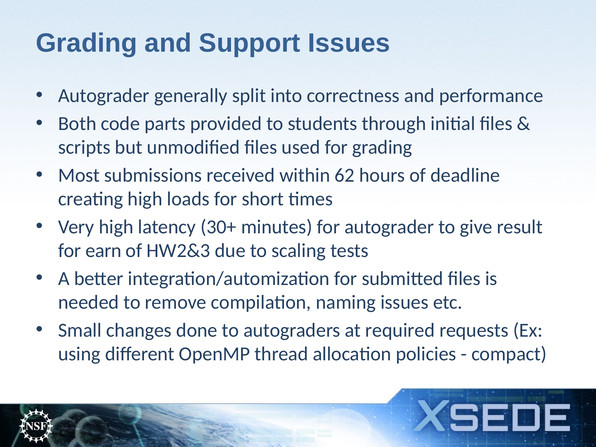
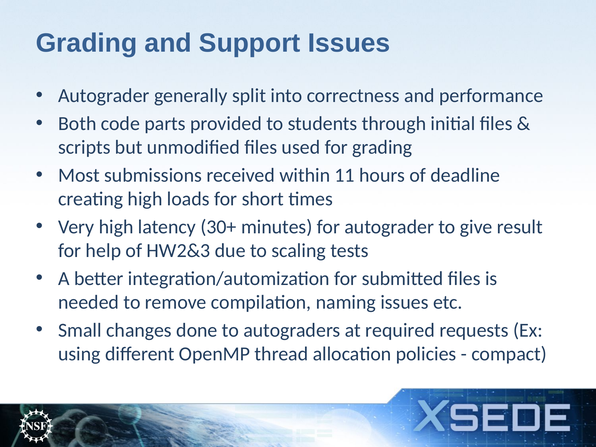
62: 62 -> 11
earn: earn -> help
